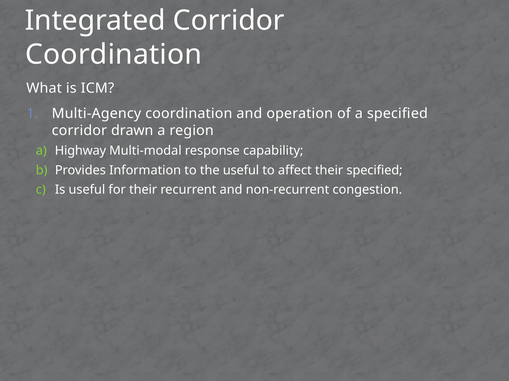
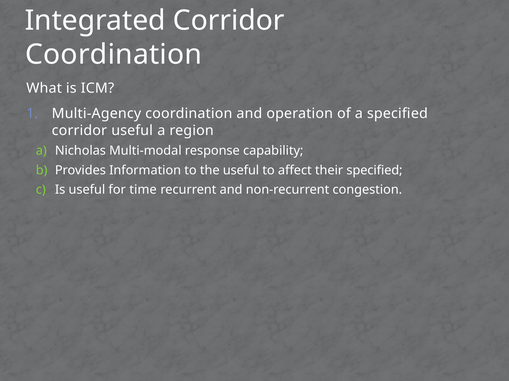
corridor drawn: drawn -> useful
Highway: Highway -> Nicholas
for their: their -> time
